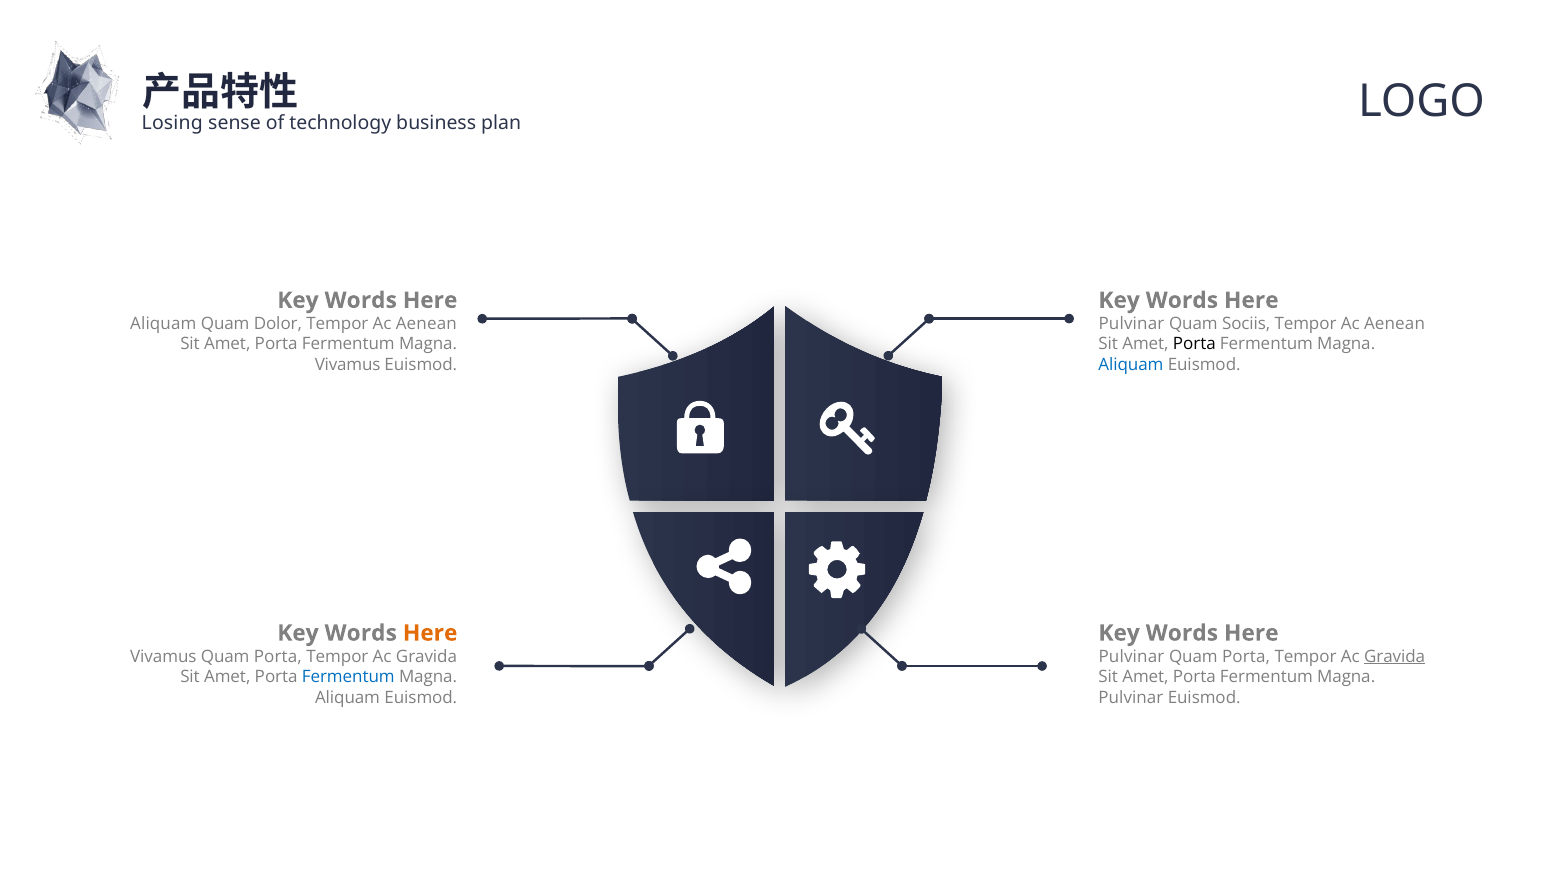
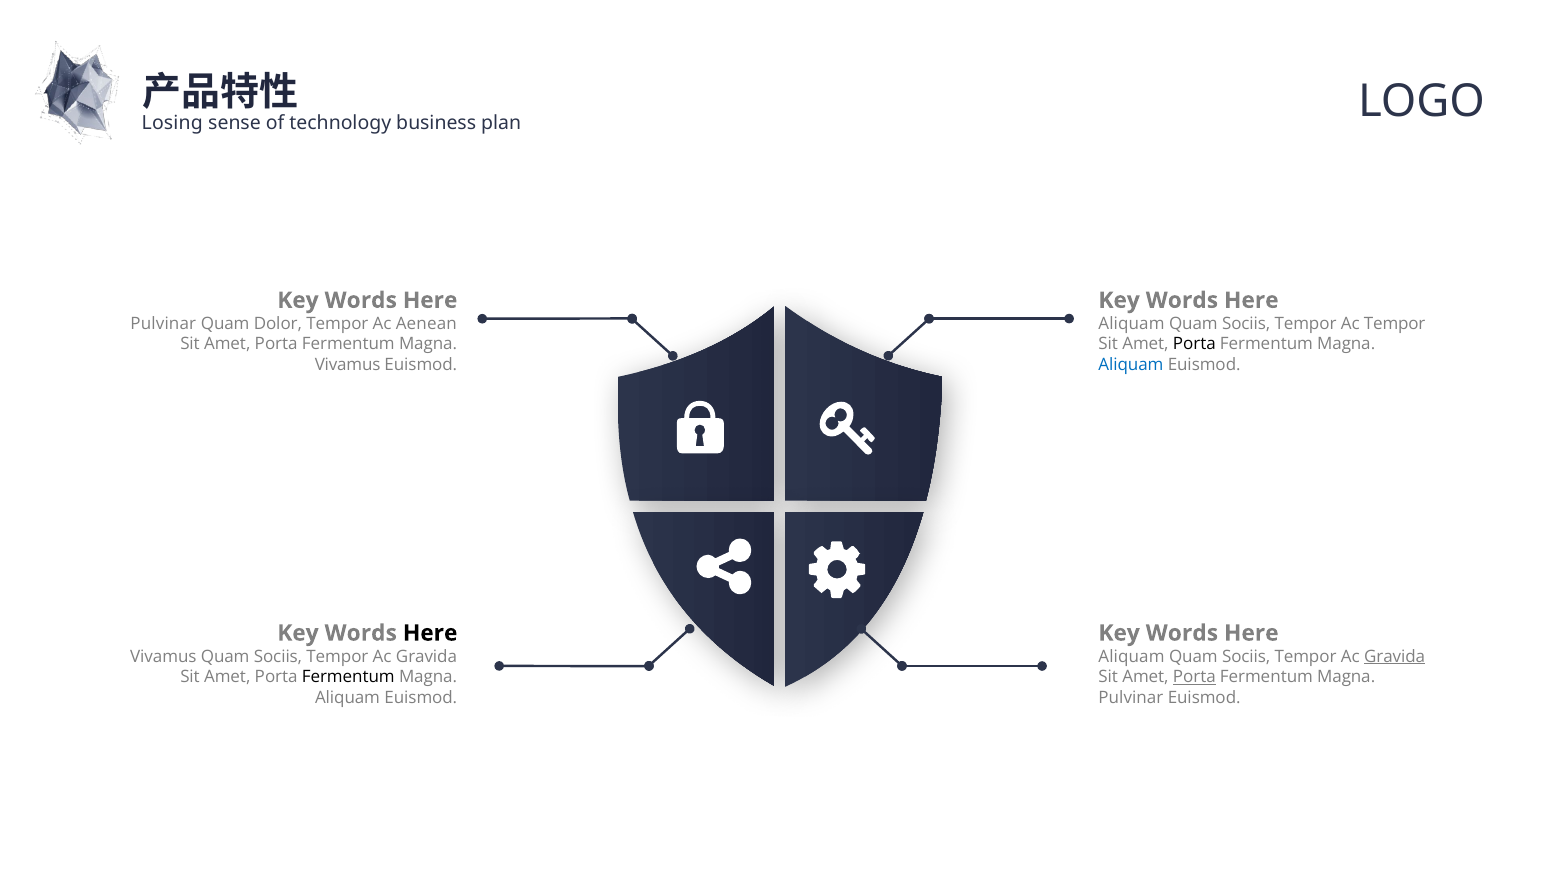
Aliquam at (163, 324): Aliquam -> Pulvinar
Pulvinar at (1131, 324): Pulvinar -> Aliquam
Aenean at (1394, 324): Aenean -> Tempor
Here at (430, 633) colour: orange -> black
Vivamus Quam Porta: Porta -> Sociis
Pulvinar at (1131, 656): Pulvinar -> Aliquam
Porta at (1246, 656): Porta -> Sociis
Fermentum at (348, 677) colour: blue -> black
Porta at (1194, 677) underline: none -> present
